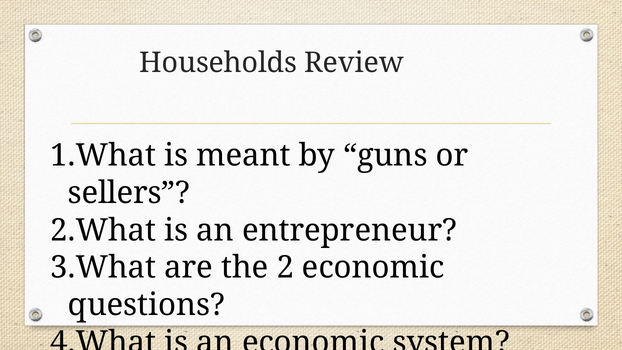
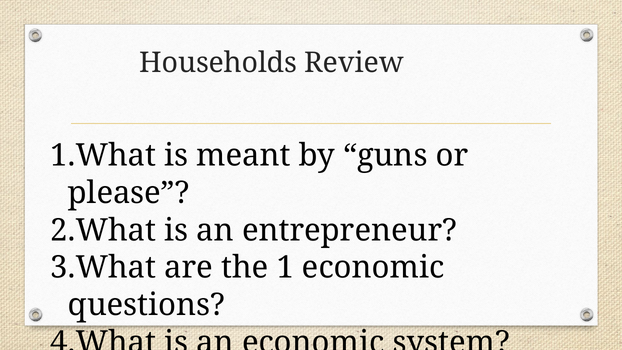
sellers: sellers -> please
2: 2 -> 1
